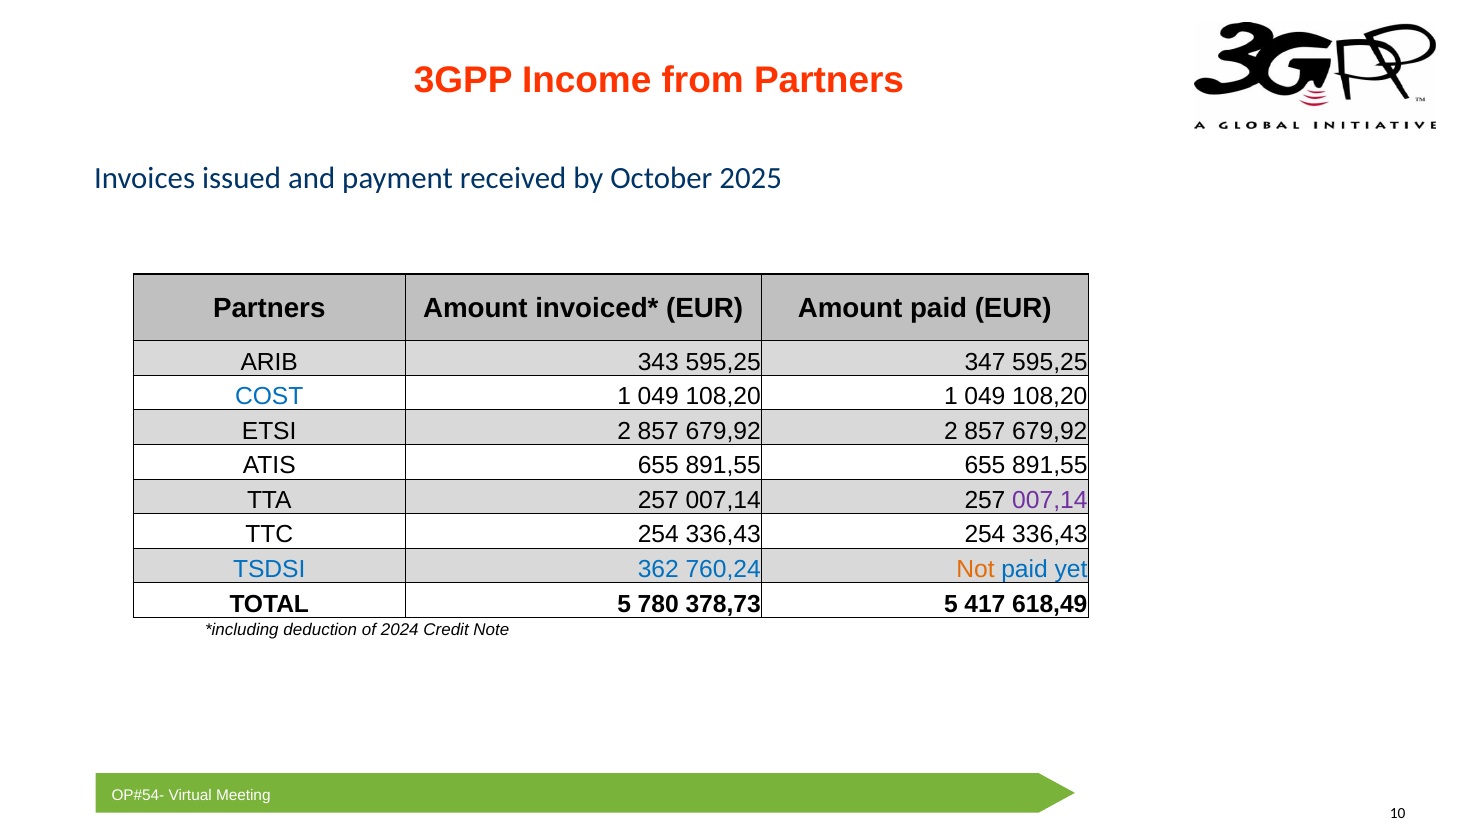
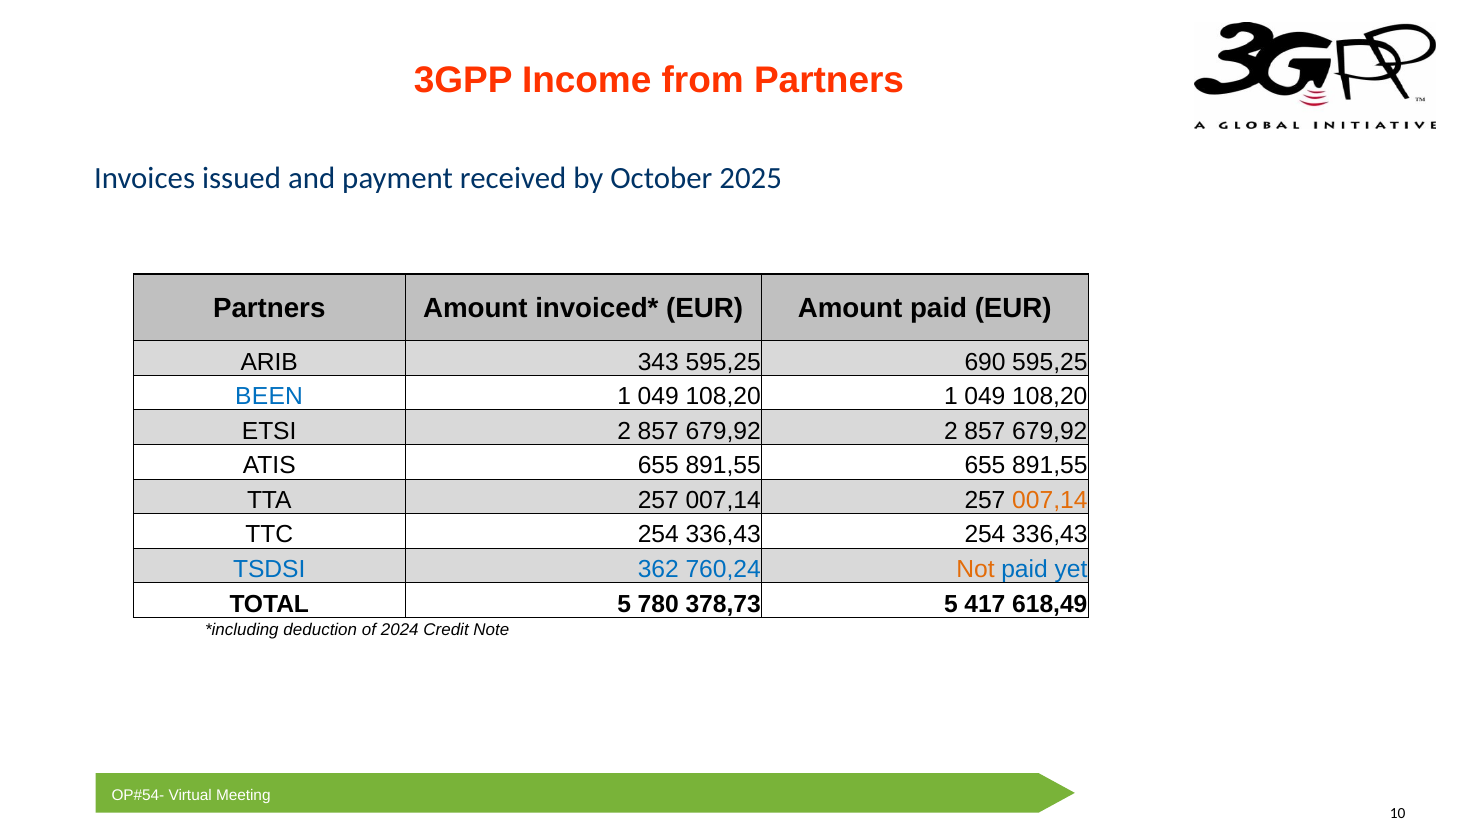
347: 347 -> 690
COST: COST -> BEEN
007,14 at (1050, 500) colour: purple -> orange
